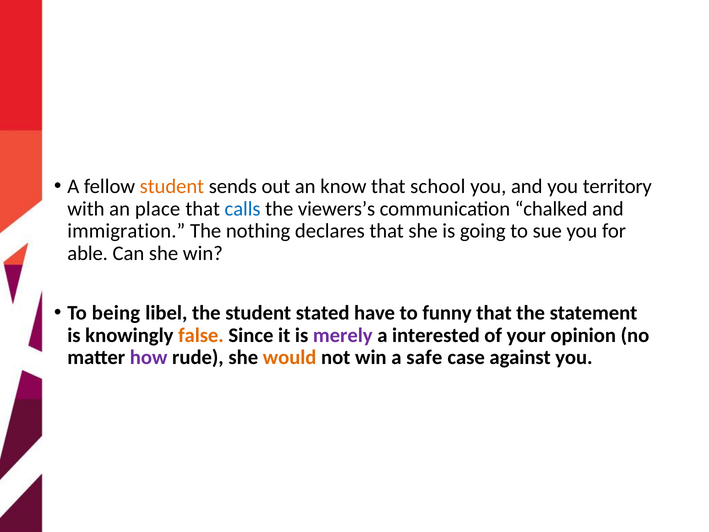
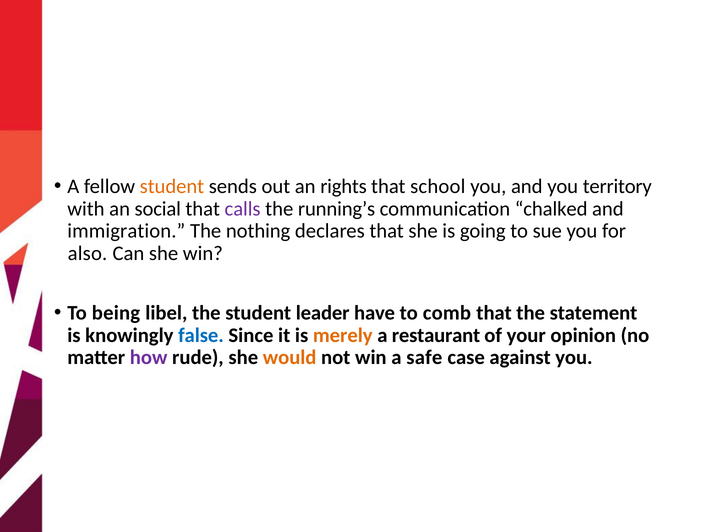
know: know -> rights
place: place -> social
calls colour: blue -> purple
viewers’s: viewers’s -> running’s
able: able -> also
stated: stated -> leader
funny: funny -> comb
false colour: orange -> blue
merely colour: purple -> orange
interested: interested -> restaurant
